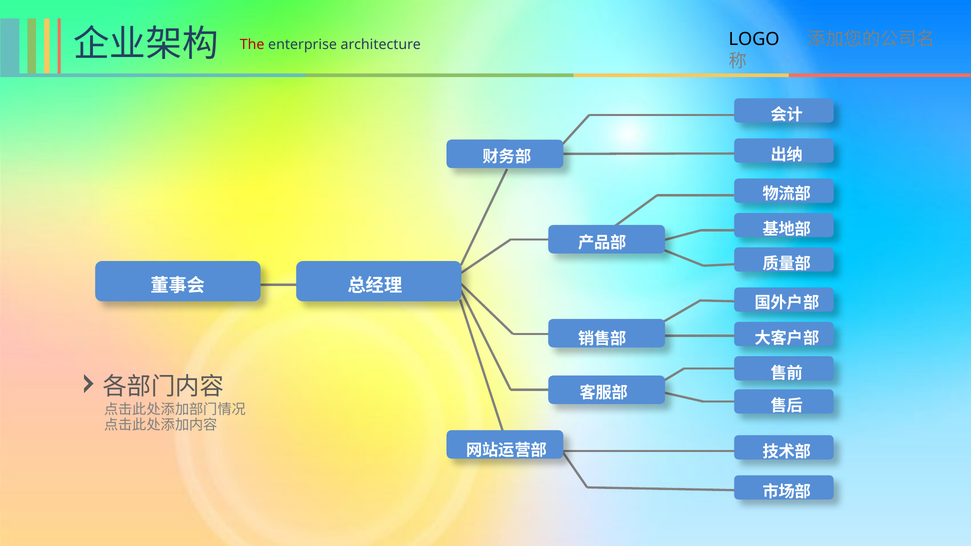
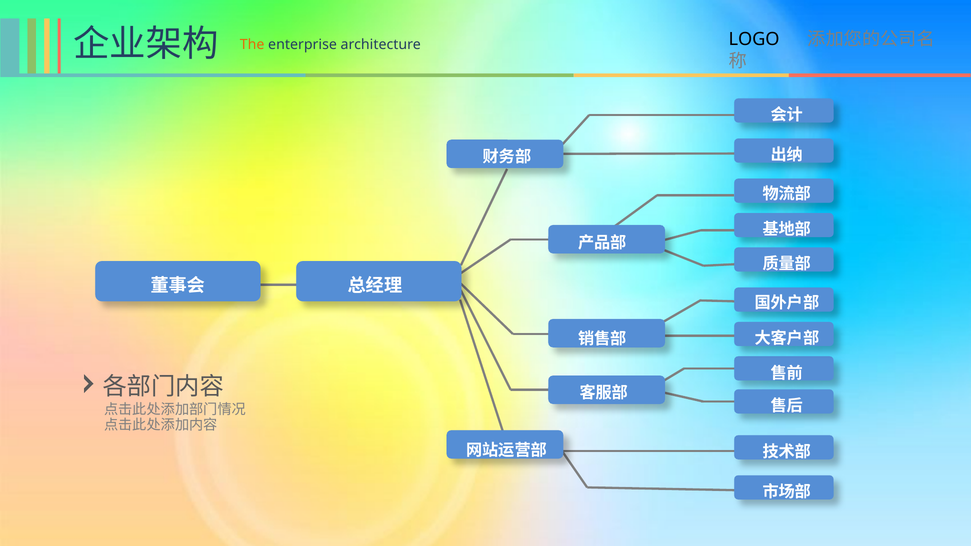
The colour: red -> orange
